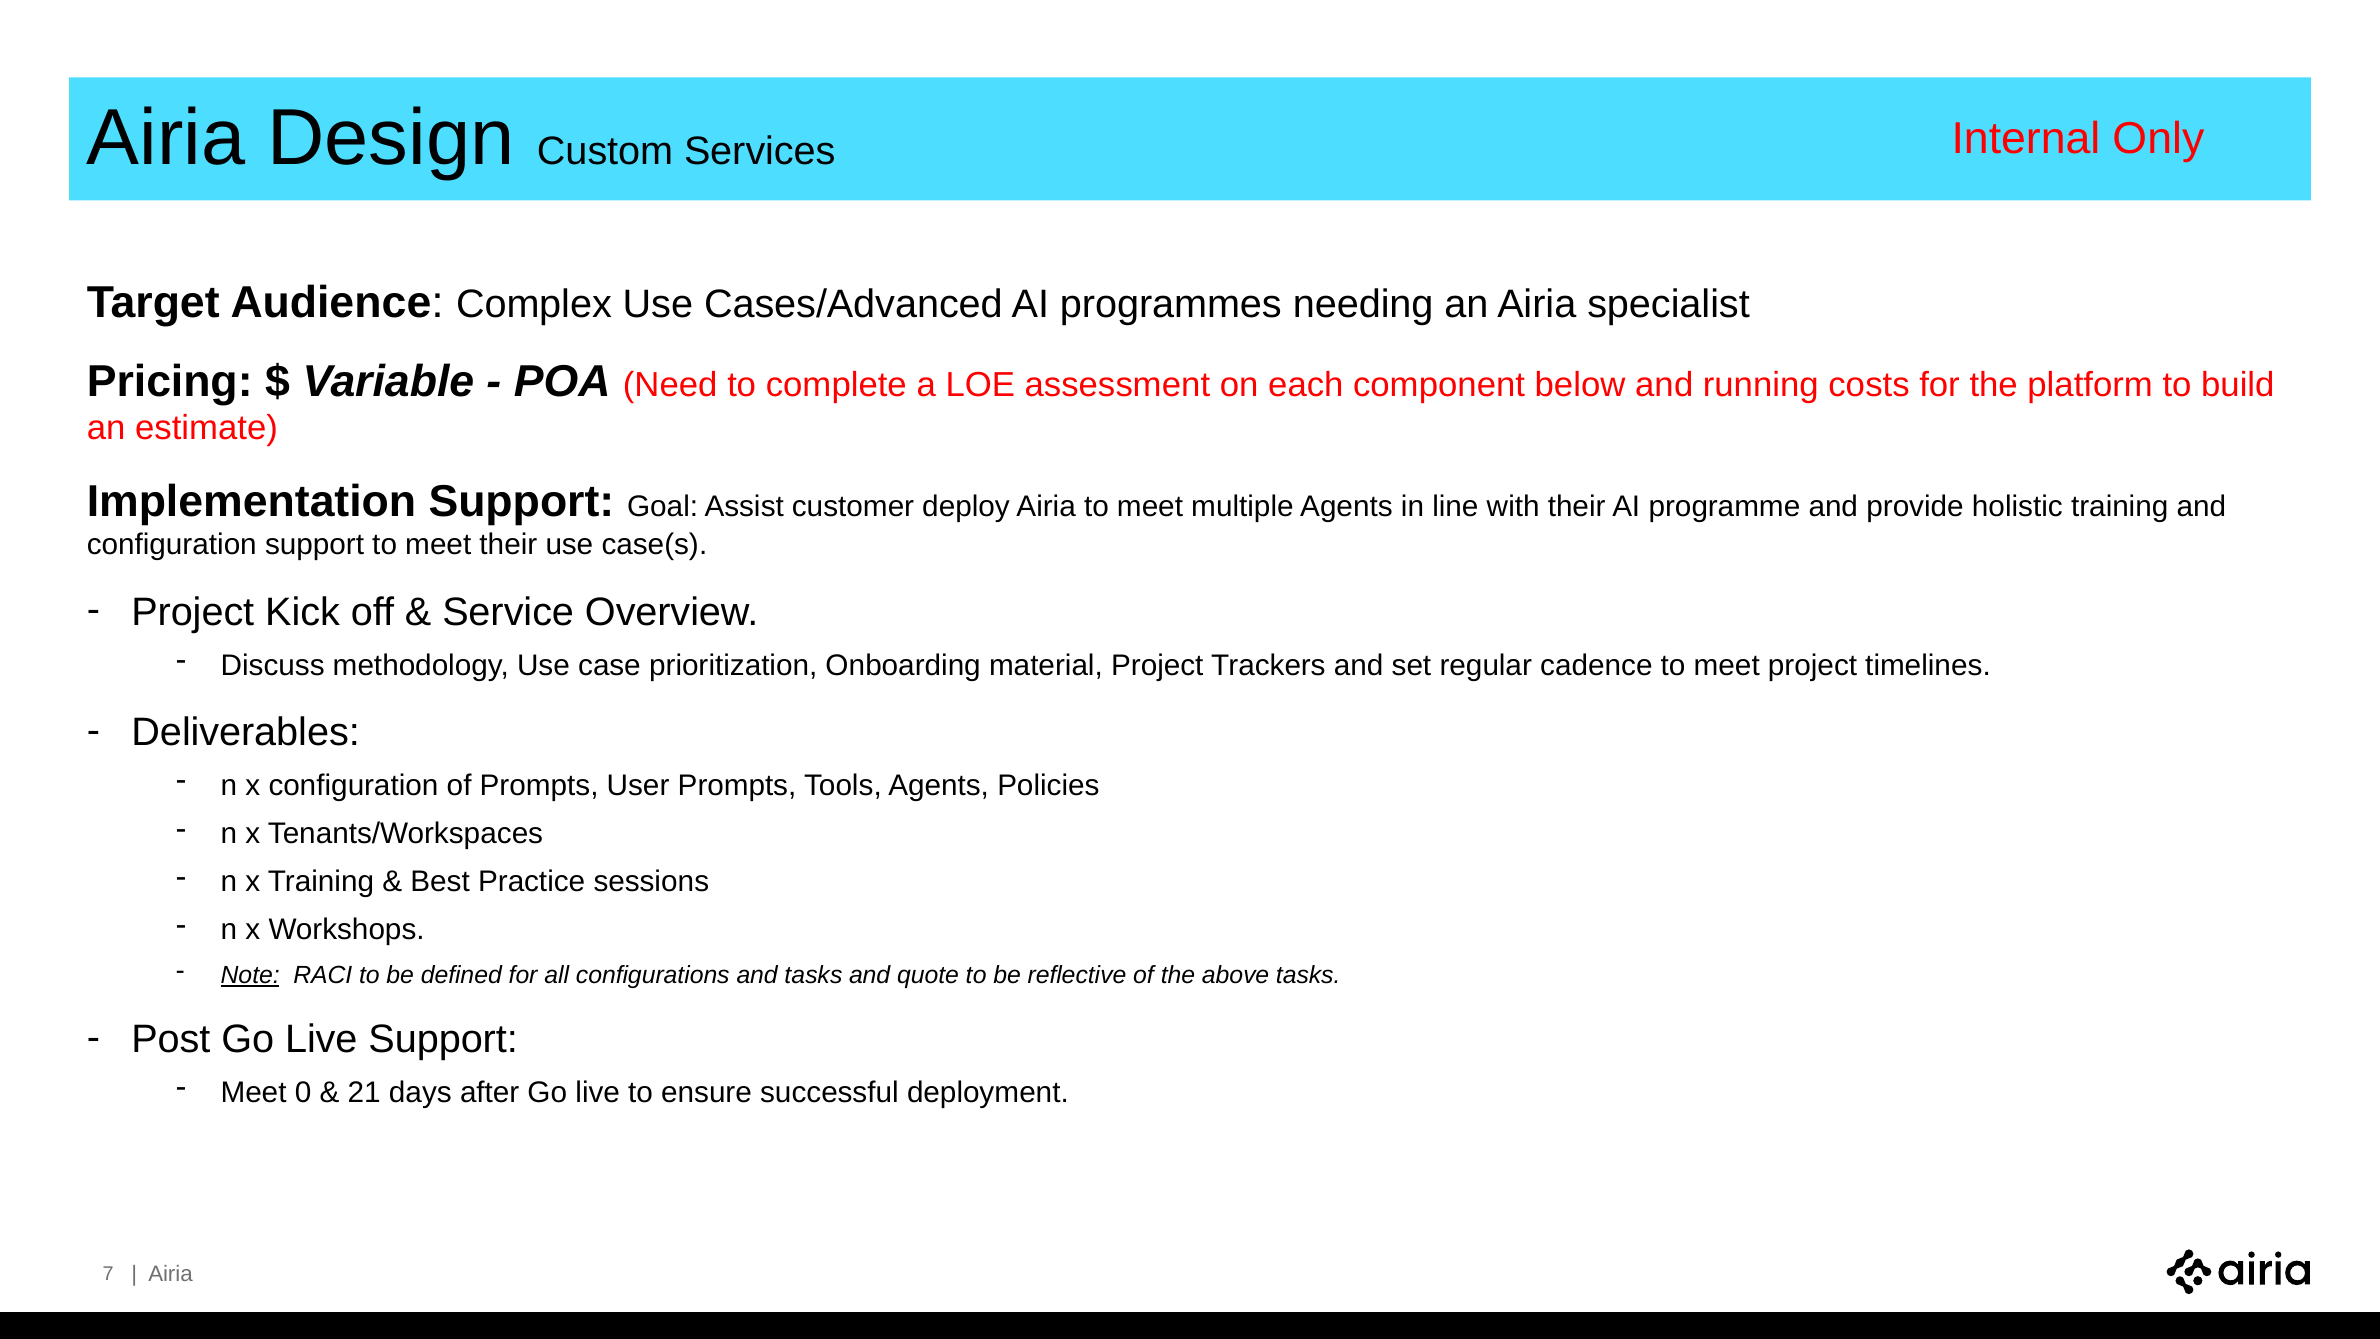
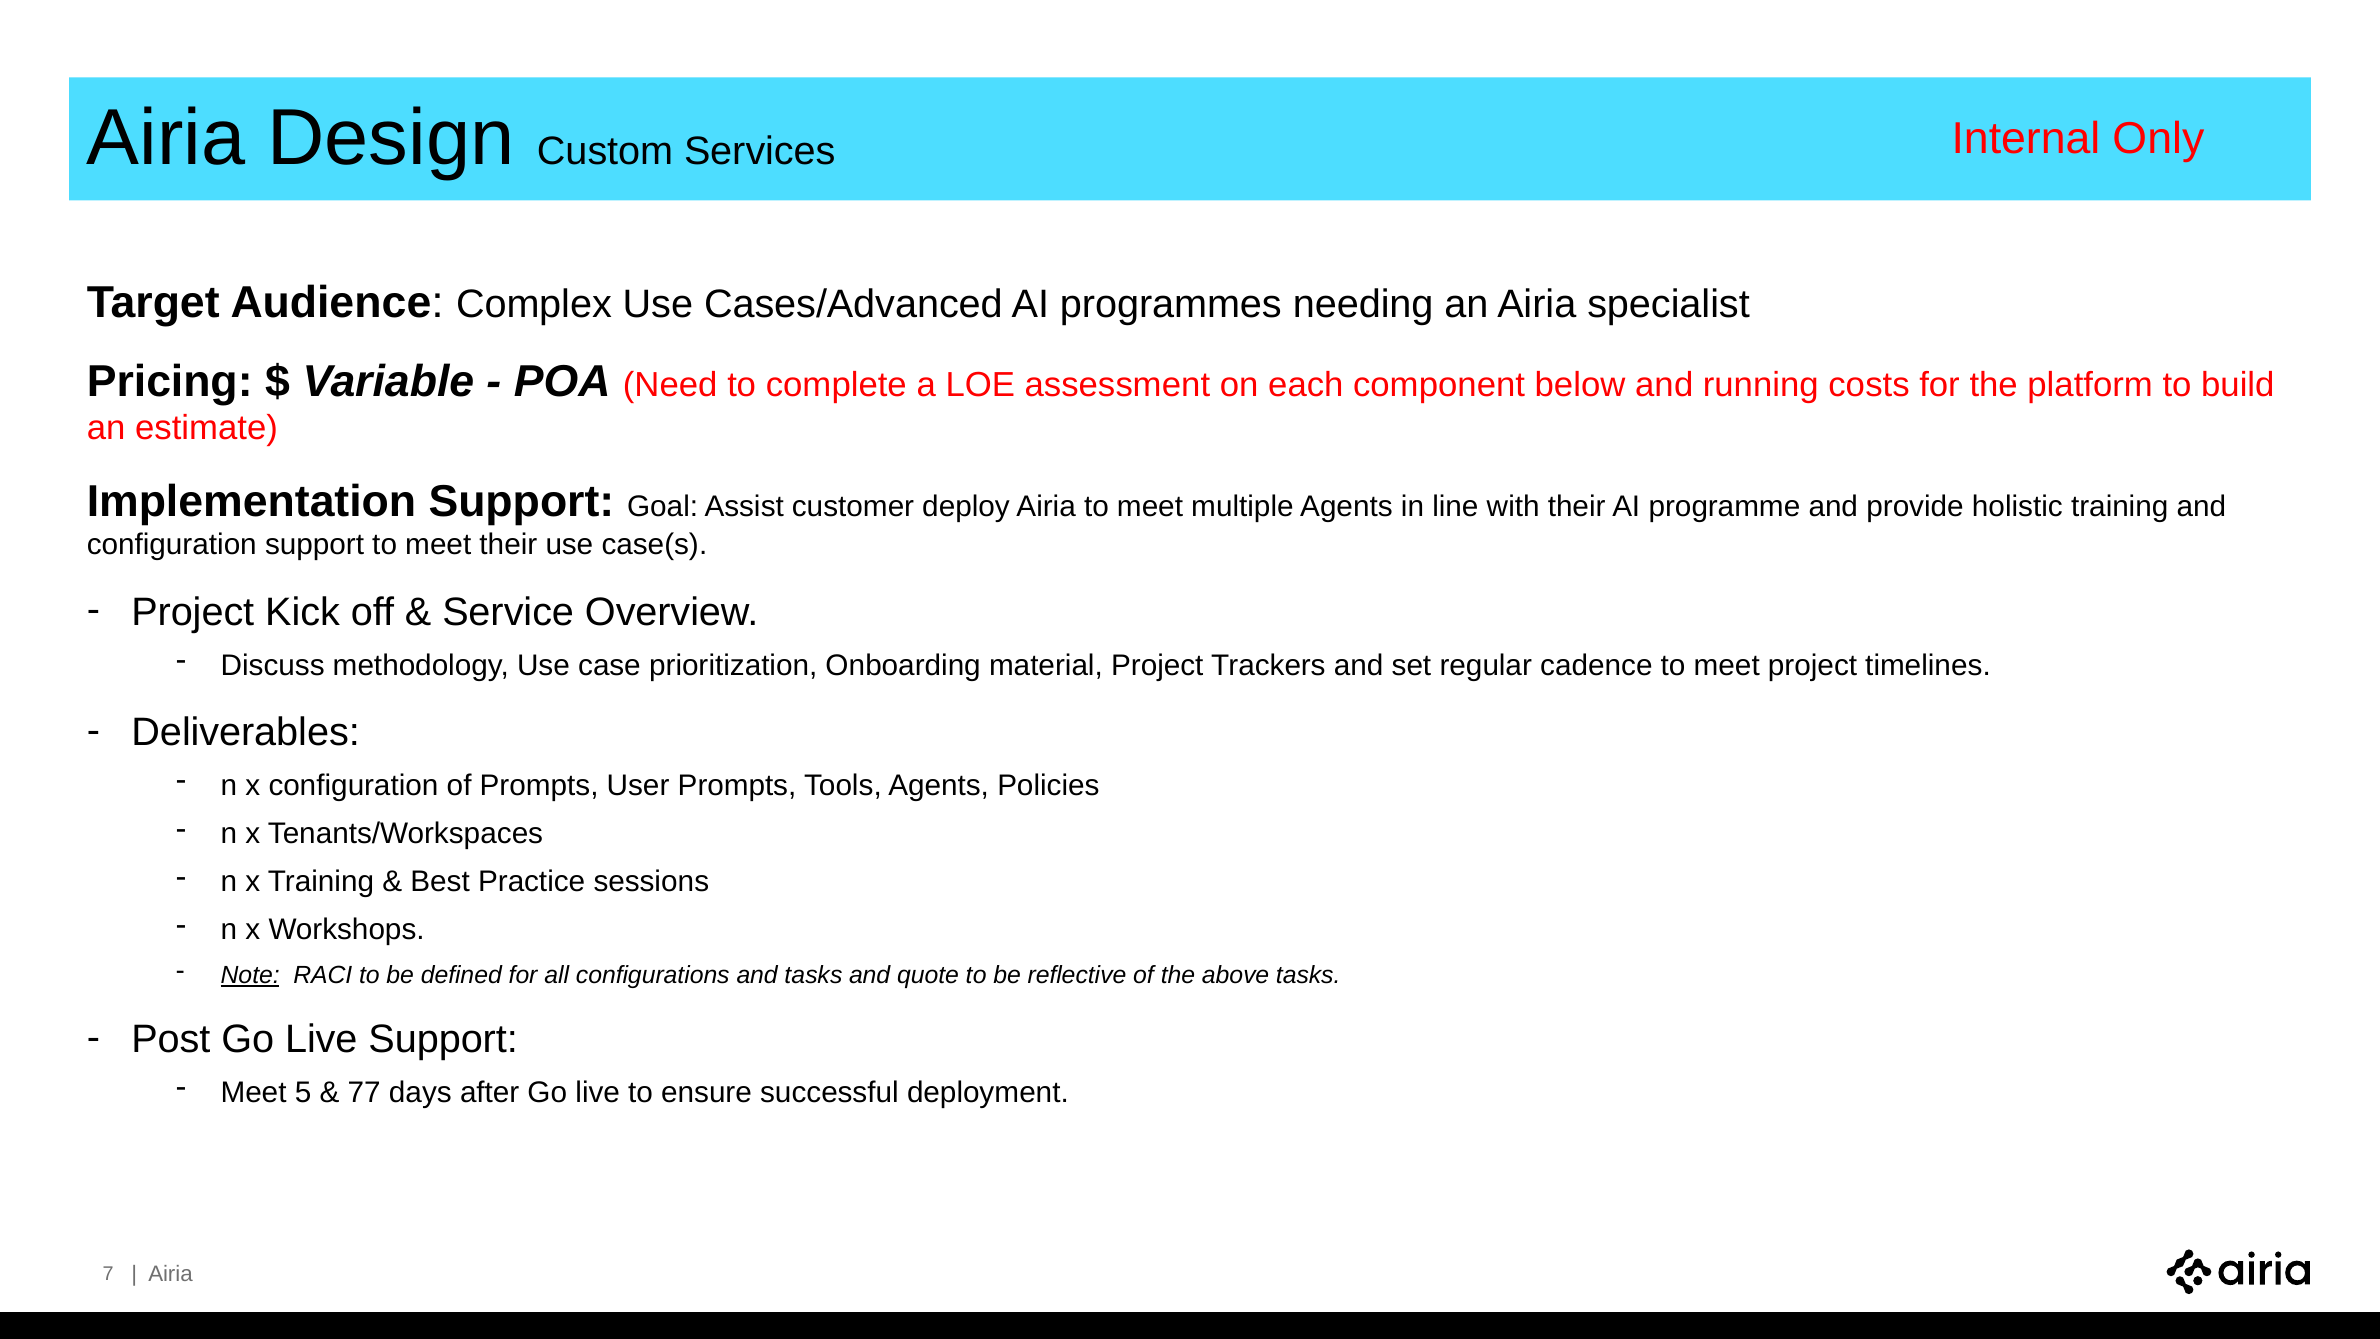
0: 0 -> 5
21: 21 -> 77
